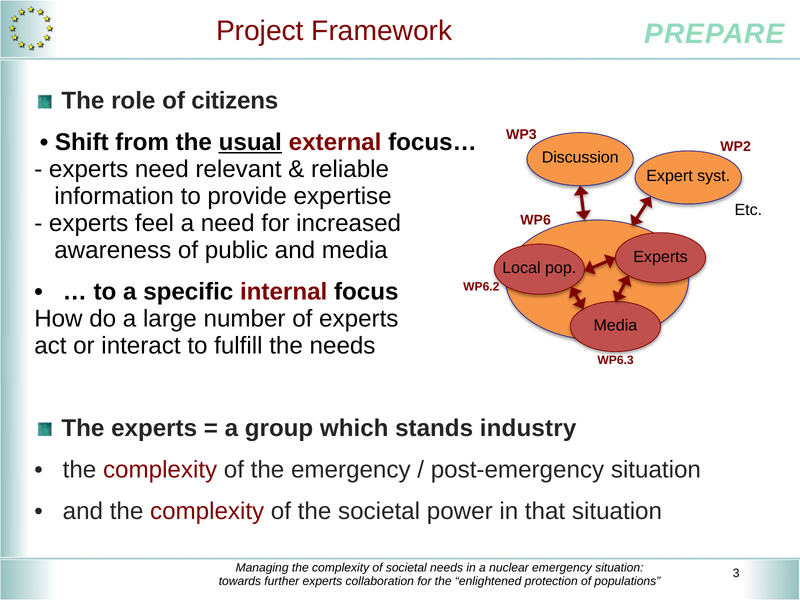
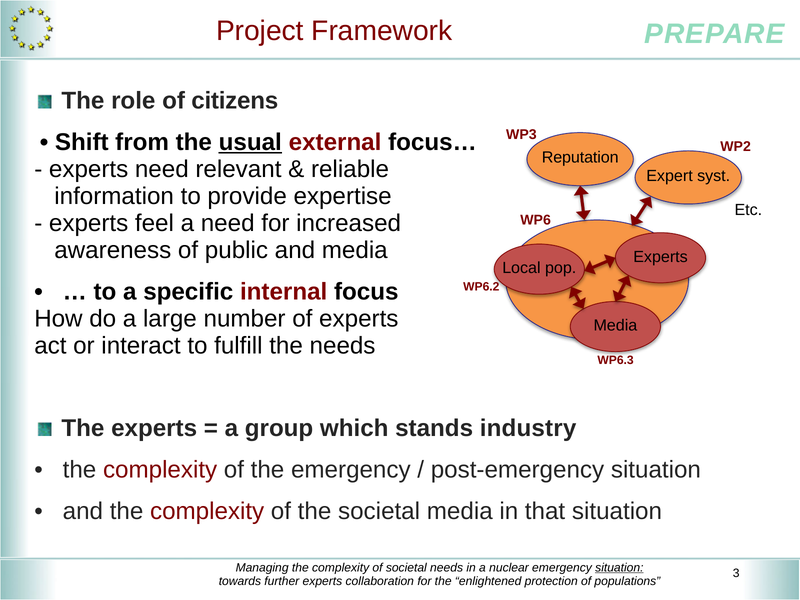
Discussion: Discussion -> Reputation
societal power: power -> media
situation at (619, 567) underline: none -> present
